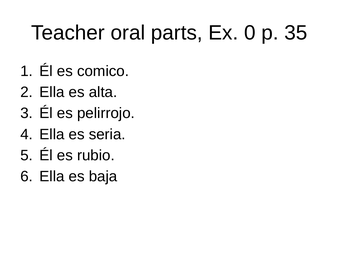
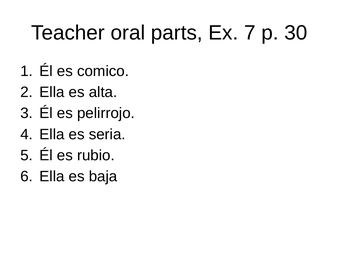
0: 0 -> 7
35: 35 -> 30
